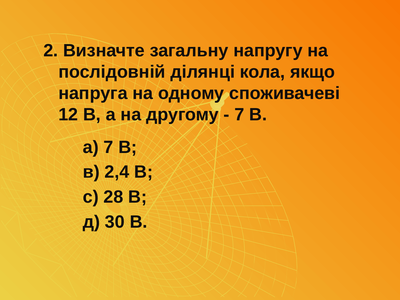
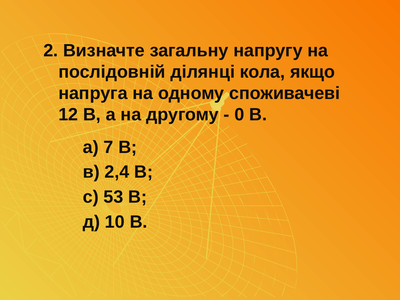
7 at (239, 115): 7 -> 0
28: 28 -> 53
30: 30 -> 10
